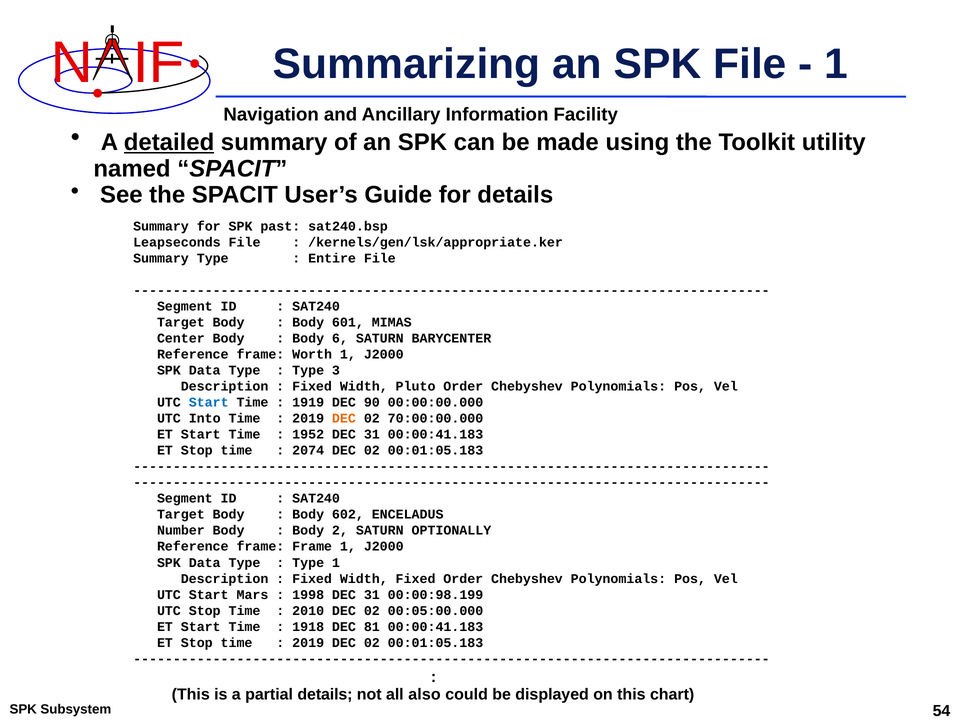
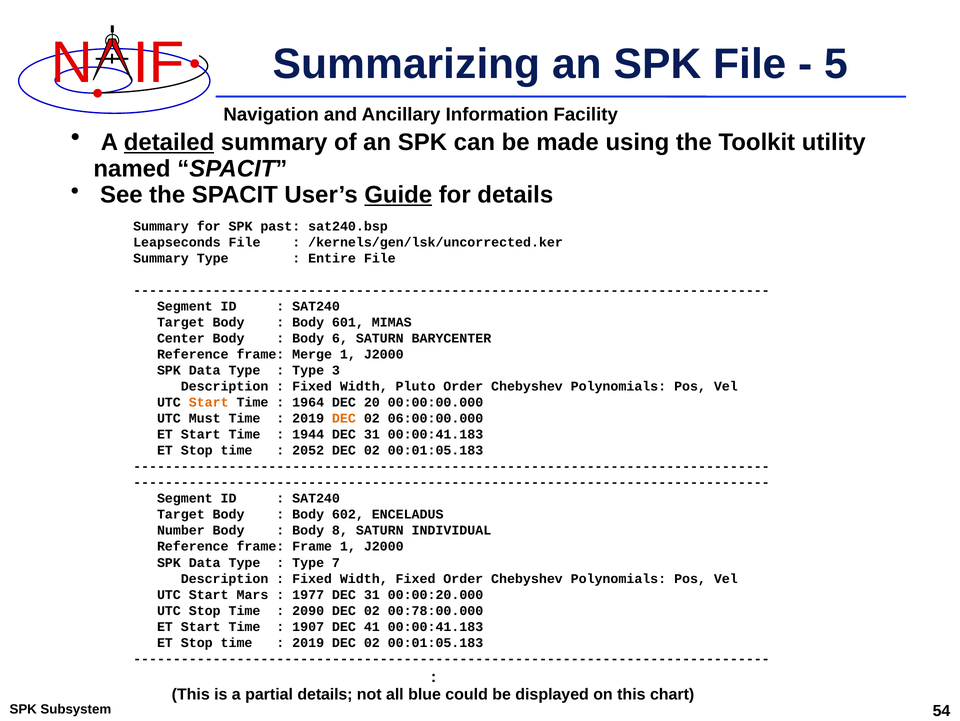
1 at (836, 64): 1 -> 5
Guide underline: none -> present
/kernels/gen/lsk/appropriate.ker: /kernels/gen/lsk/appropriate.ker -> /kernels/gen/lsk/uncorrected.ker
Worth: Worth -> Merge
Start at (209, 402) colour: blue -> orange
1919: 1919 -> 1964
90: 90 -> 20
Into: Into -> Must
70:00:00.000: 70:00:00.000 -> 06:00:00.000
1952: 1952 -> 1944
2074: 2074 -> 2052
2: 2 -> 8
OPTIONALLY: OPTIONALLY -> INDIVIDUAL
Type 1: 1 -> 7
1998: 1998 -> 1977
00:00:98.199: 00:00:98.199 -> 00:00:20.000
2010: 2010 -> 2090
00:05:00.000: 00:05:00.000 -> 00:78:00.000
1918: 1918 -> 1907
81: 81 -> 41
also: also -> blue
